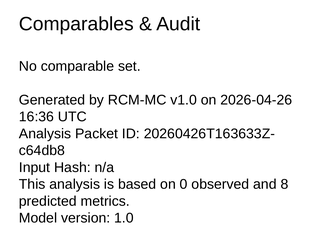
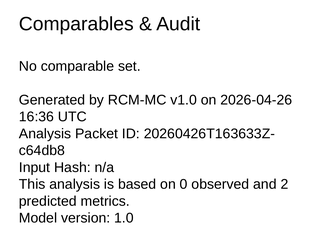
8: 8 -> 2
